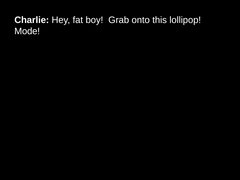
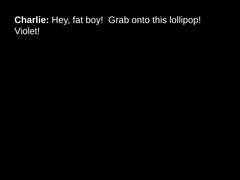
Mode: Mode -> Violet
